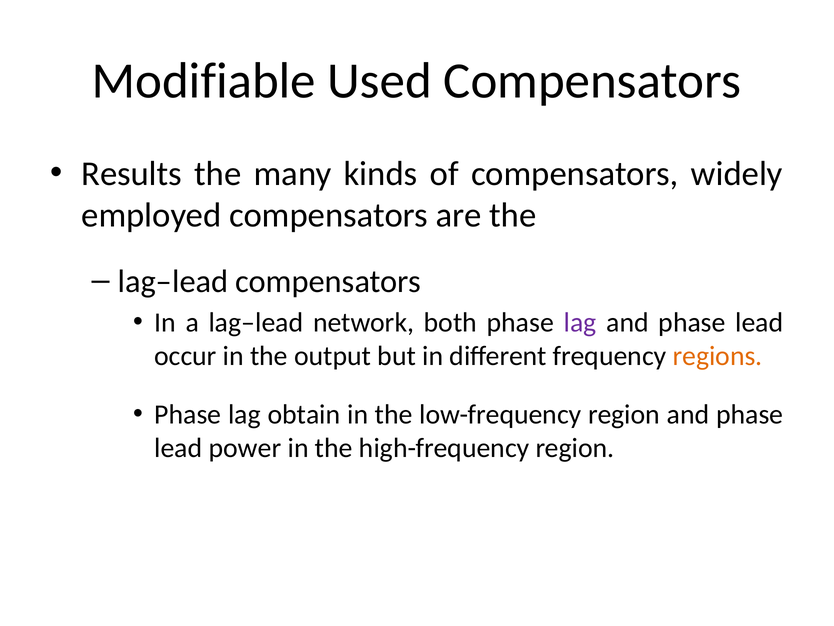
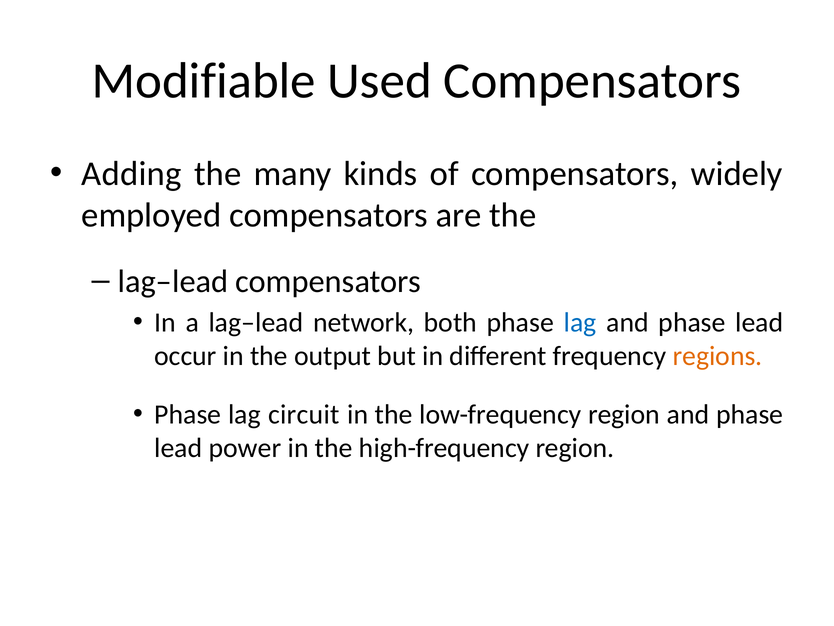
Results: Results -> Adding
lag at (580, 322) colour: purple -> blue
obtain: obtain -> circuit
